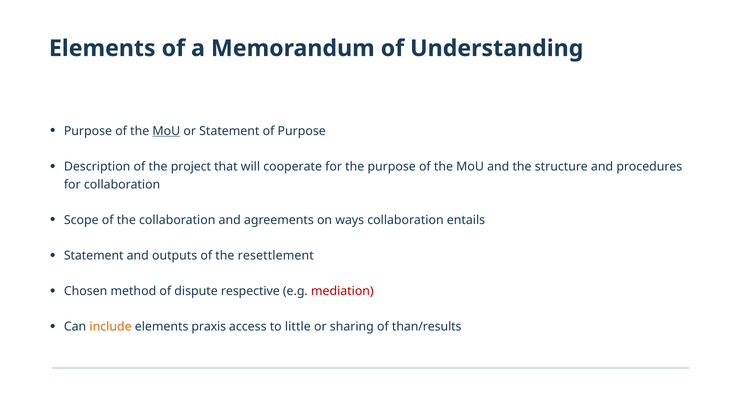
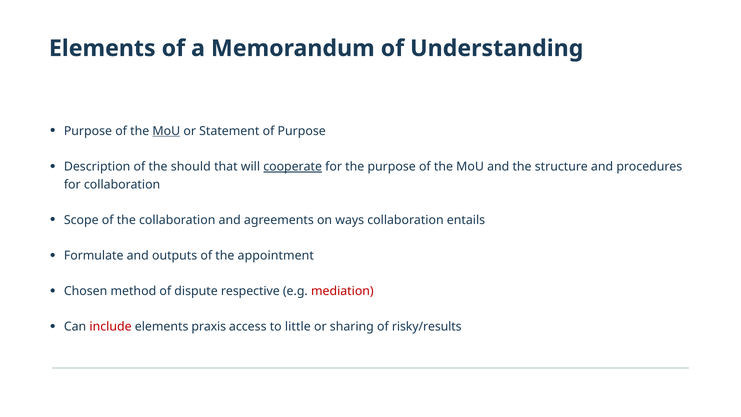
project: project -> should
cooperate underline: none -> present
Statement at (94, 256): Statement -> Formulate
resettlement: resettlement -> appointment
include colour: orange -> red
than/results: than/results -> risky/results
